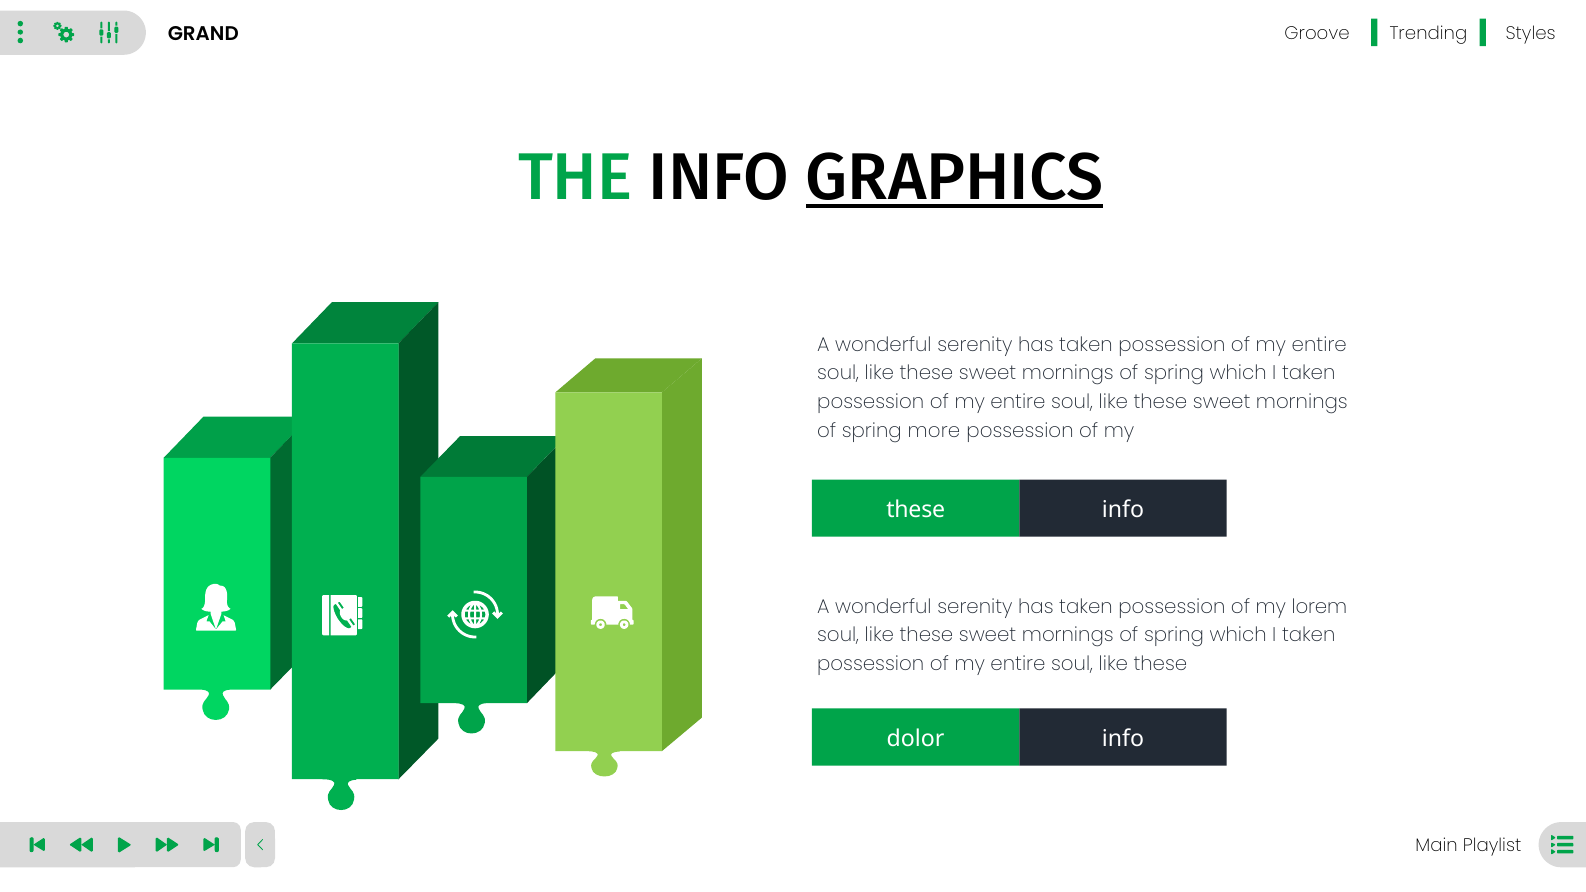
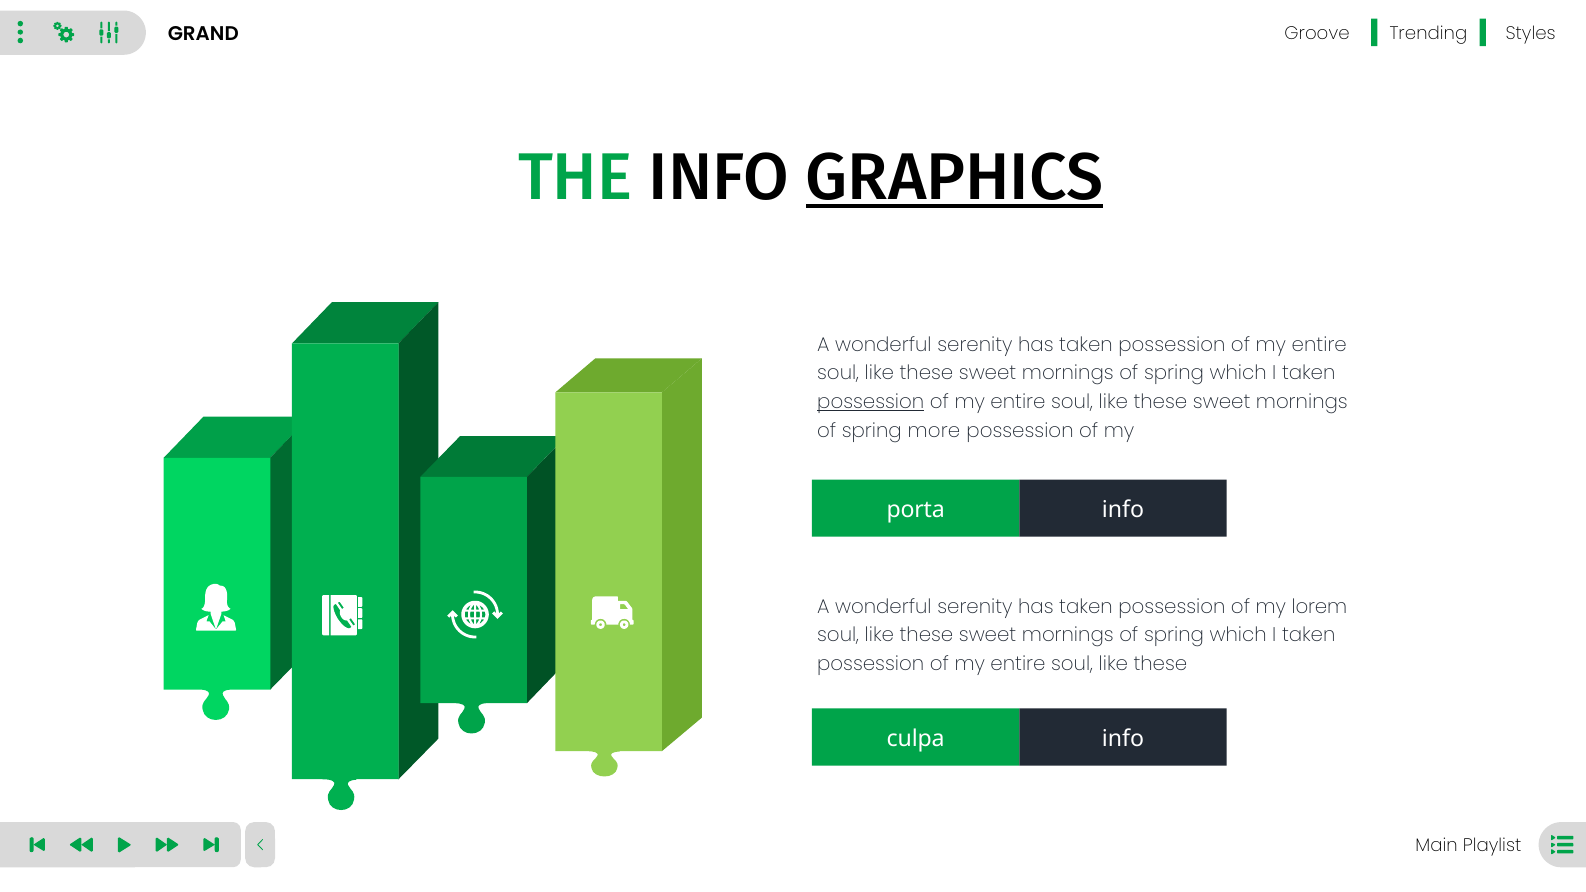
possession at (871, 402) underline: none -> present
these at (916, 510): these -> porta
dolor: dolor -> culpa
